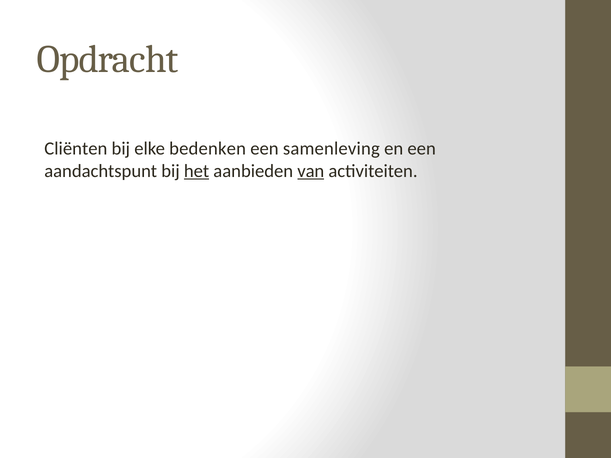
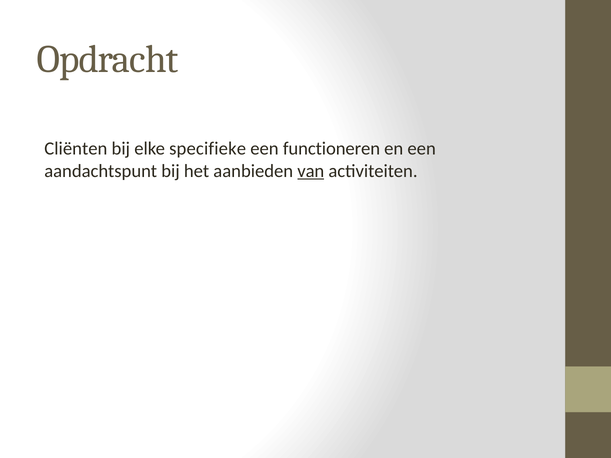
bedenken: bedenken -> specifieke
samenleving: samenleving -> functioneren
het underline: present -> none
